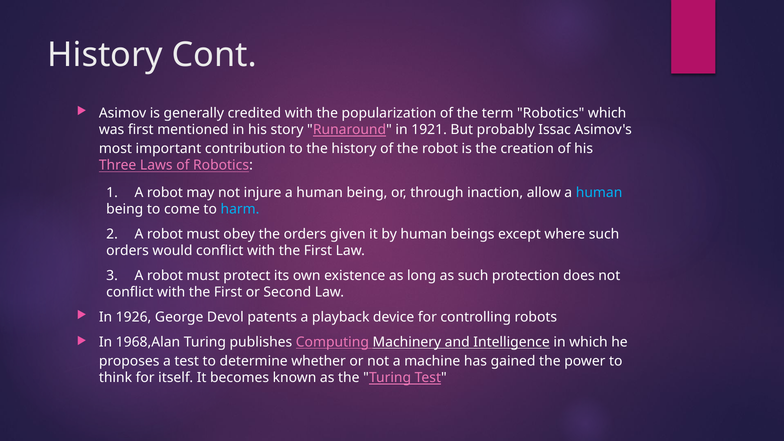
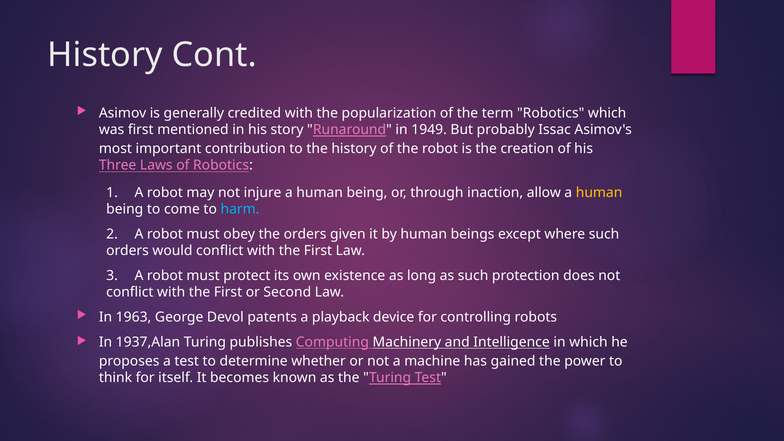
1921: 1921 -> 1949
human at (599, 193) colour: light blue -> yellow
1926: 1926 -> 1963
1968,Alan: 1968,Alan -> 1937,Alan
